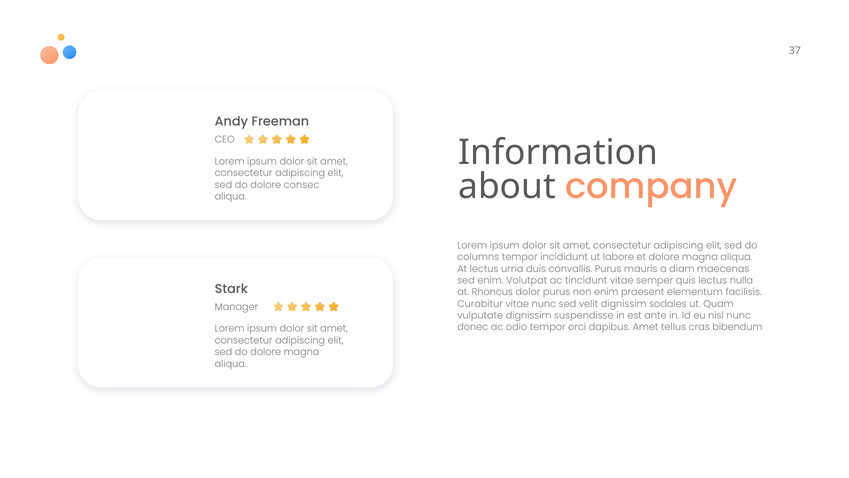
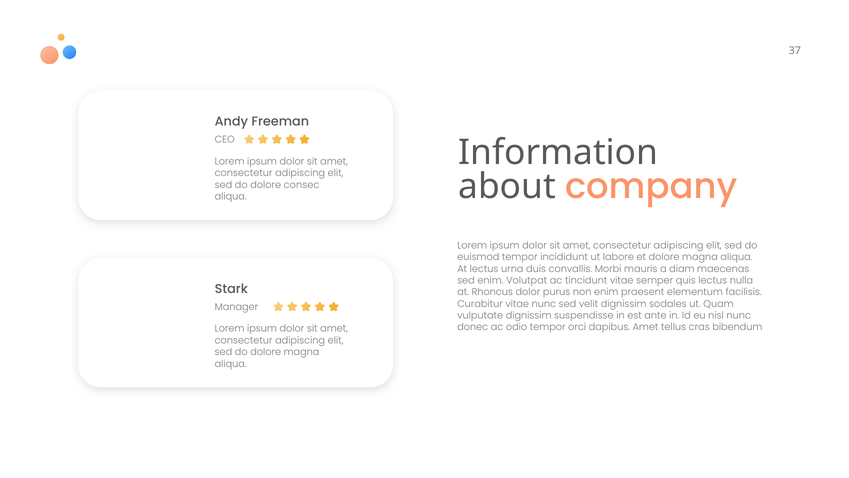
columns: columns -> euismod
convallis Purus: Purus -> Morbi
